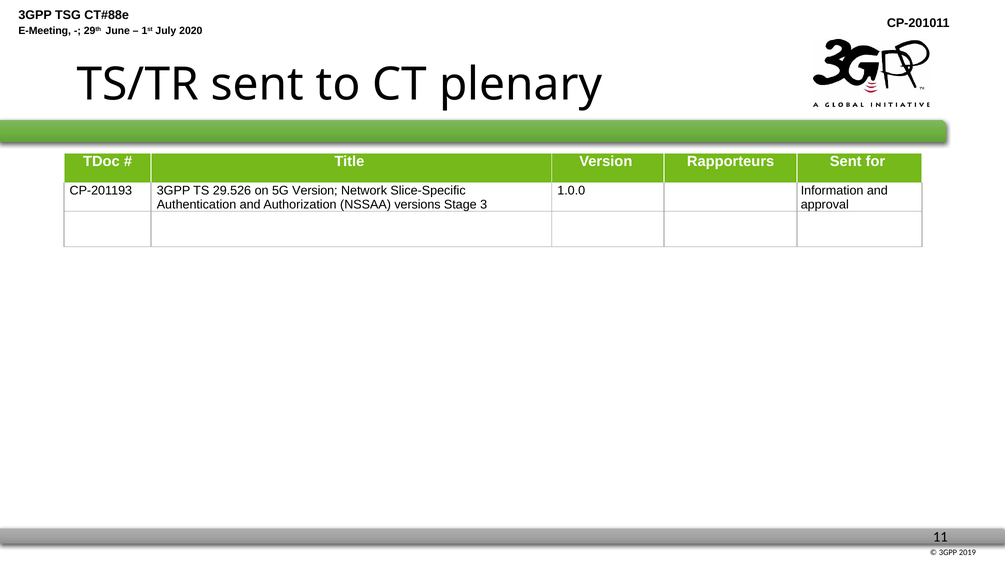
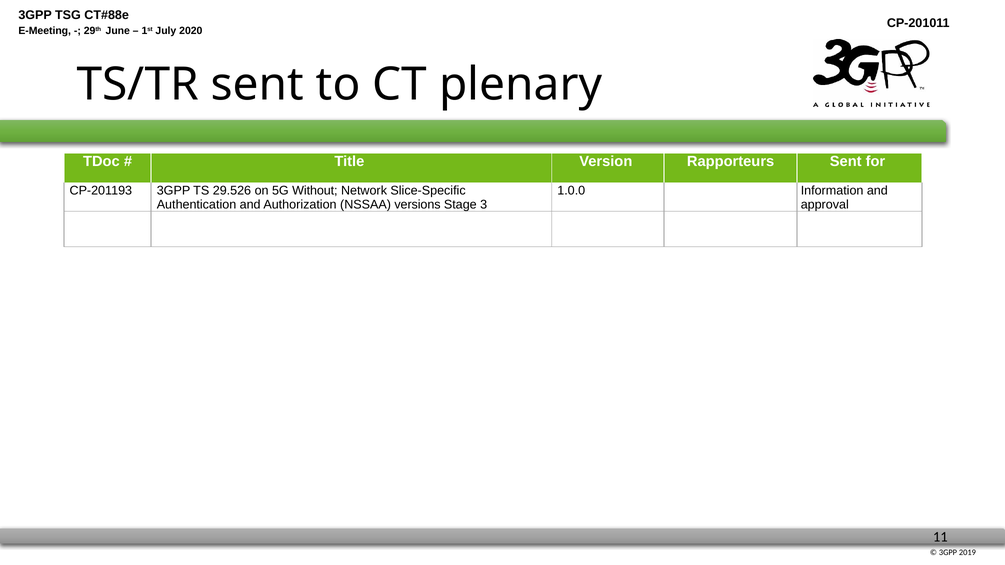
5G Version: Version -> Without
